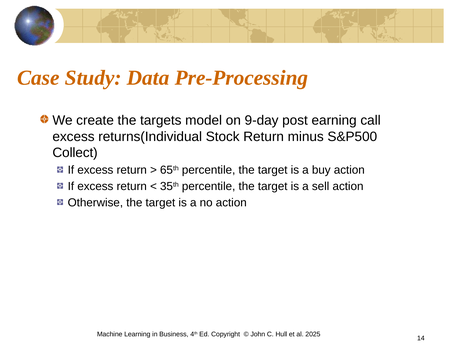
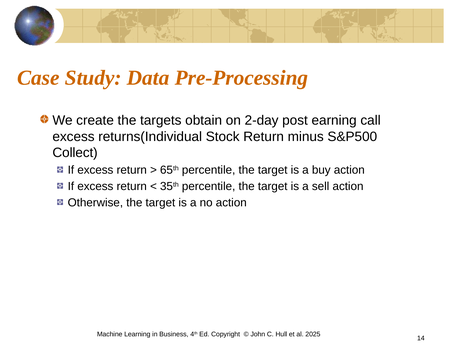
model: model -> obtain
9-day: 9-day -> 2-day
